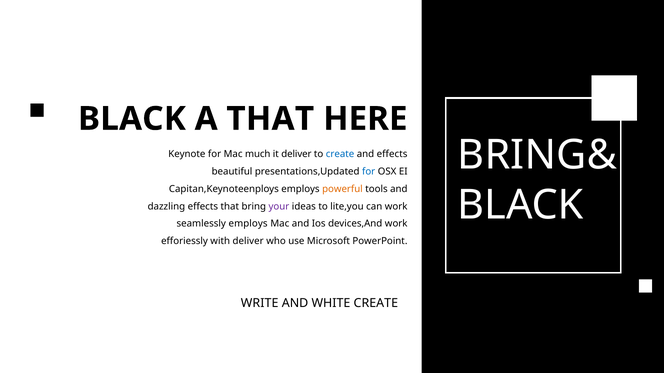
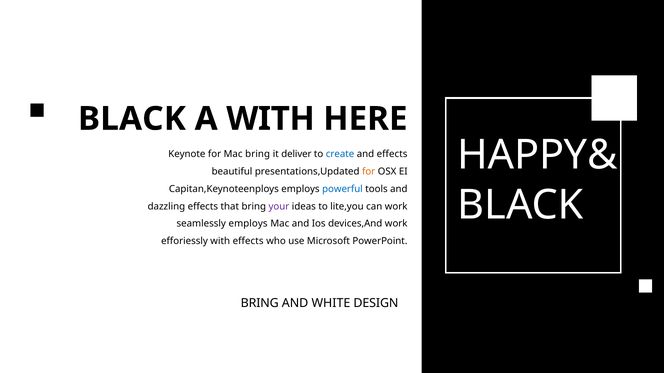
A THAT: THAT -> WITH
BRING&: BRING& -> HAPPY&
Mac much: much -> bring
for at (369, 172) colour: blue -> orange
powerful colour: orange -> blue
with deliver: deliver -> effects
WRITE at (260, 304): WRITE -> BRING
WHITE CREATE: CREATE -> DESIGN
